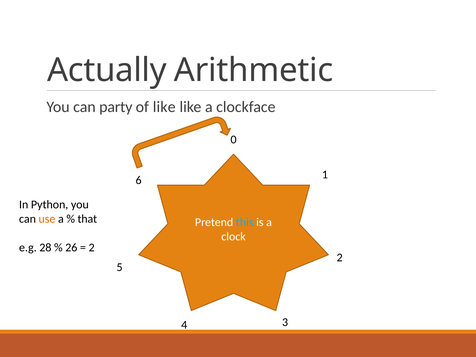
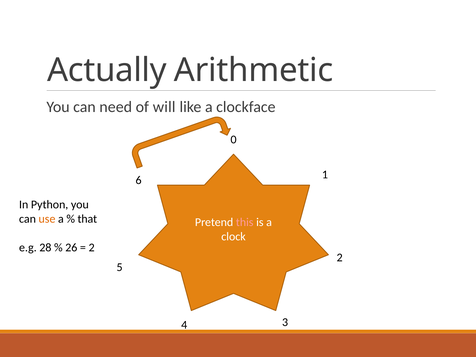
party: party -> need
of like: like -> will
this colour: light blue -> pink
